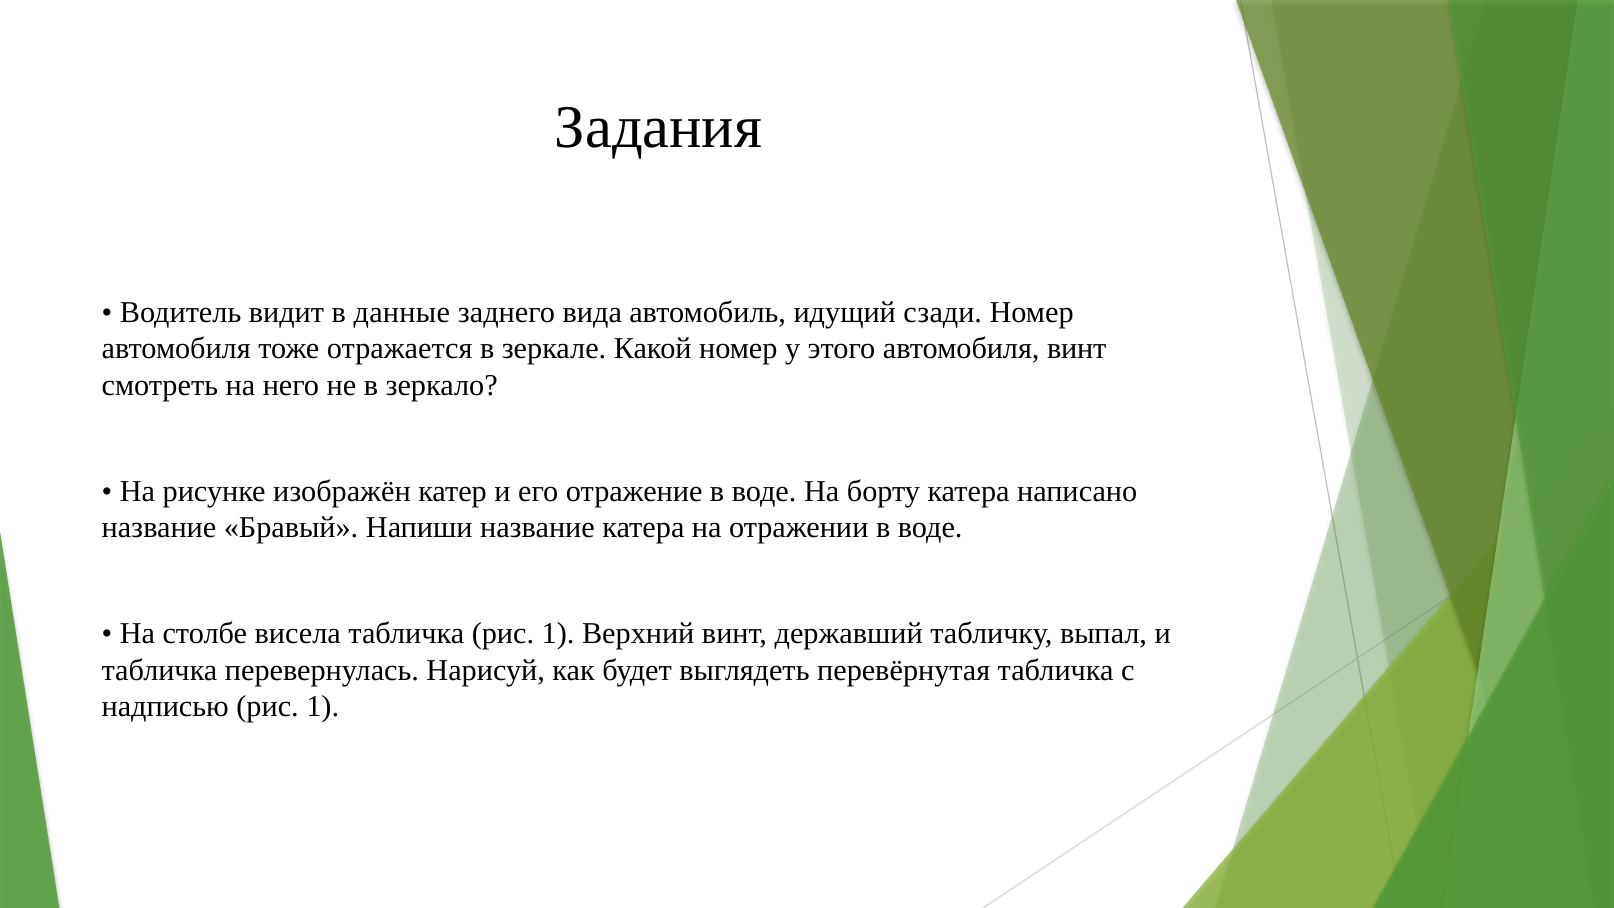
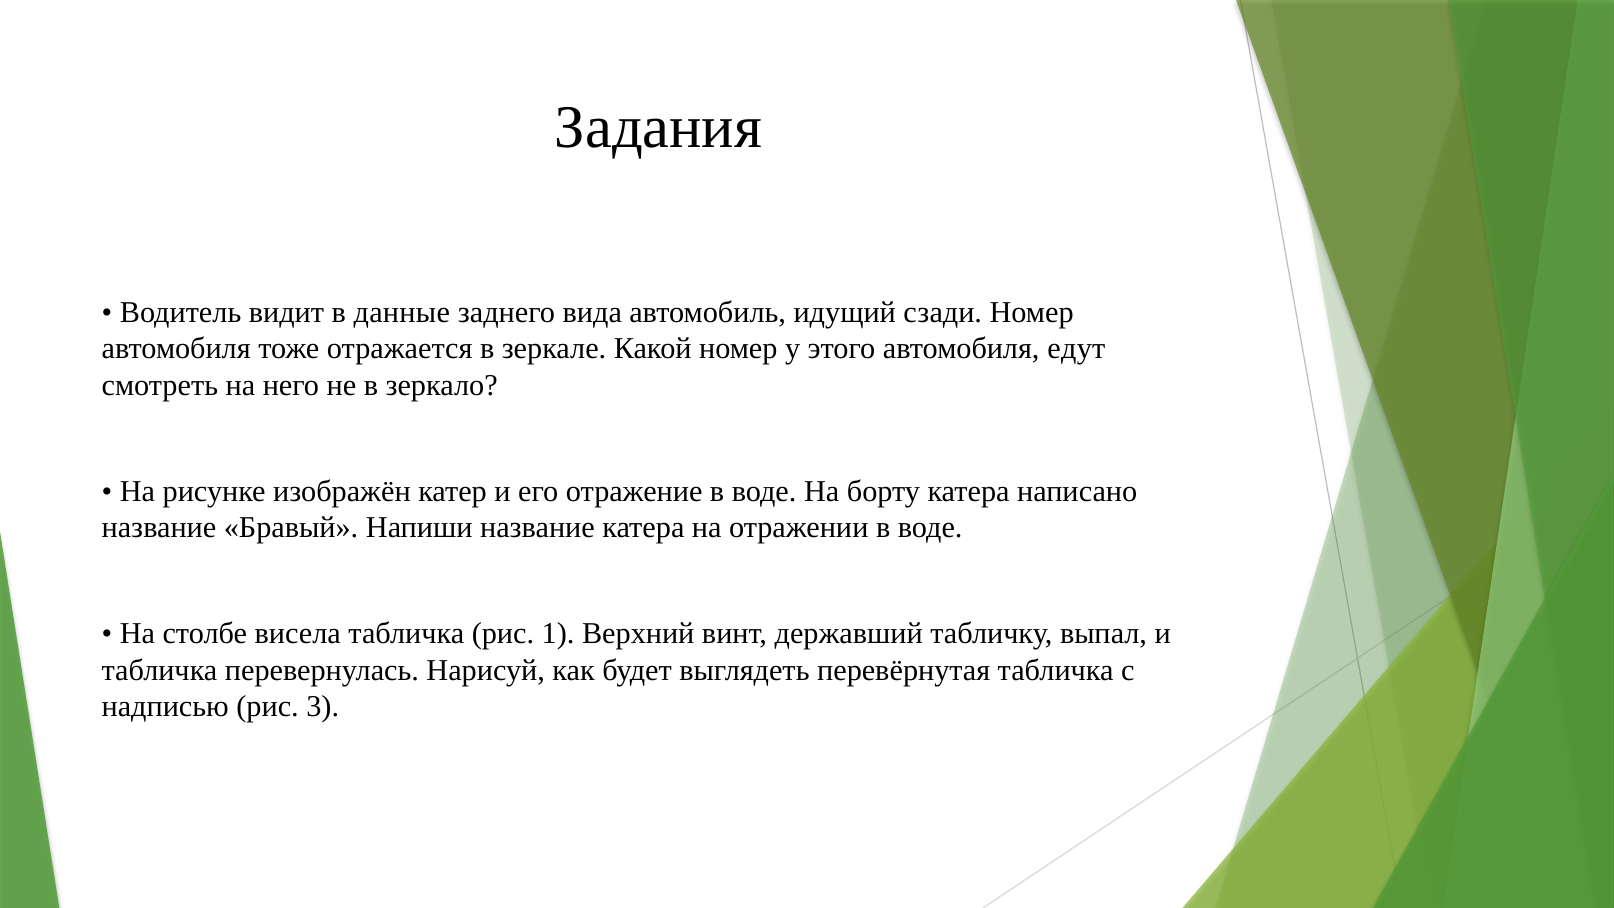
автомобиля винт: винт -> едут
надписью рис 1: 1 -> 3
